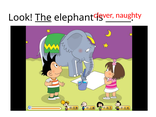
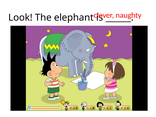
The underline: present -> none
